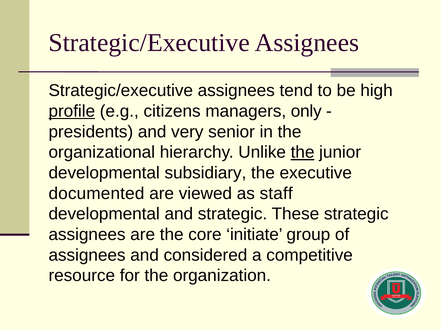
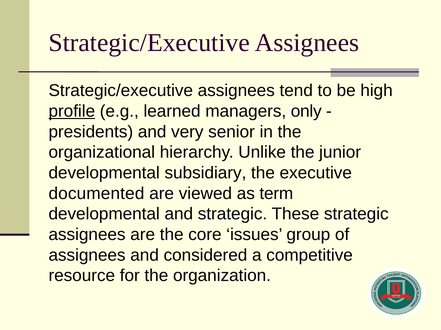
citizens: citizens -> learned
the at (303, 153) underline: present -> none
staff: staff -> term
initiate: initiate -> issues
